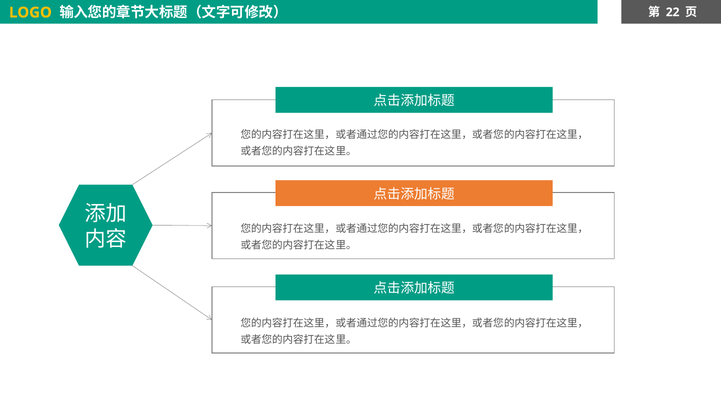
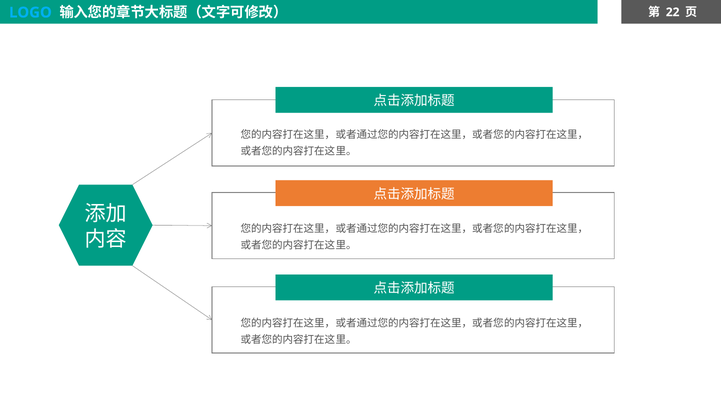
LOGO colour: yellow -> light blue
